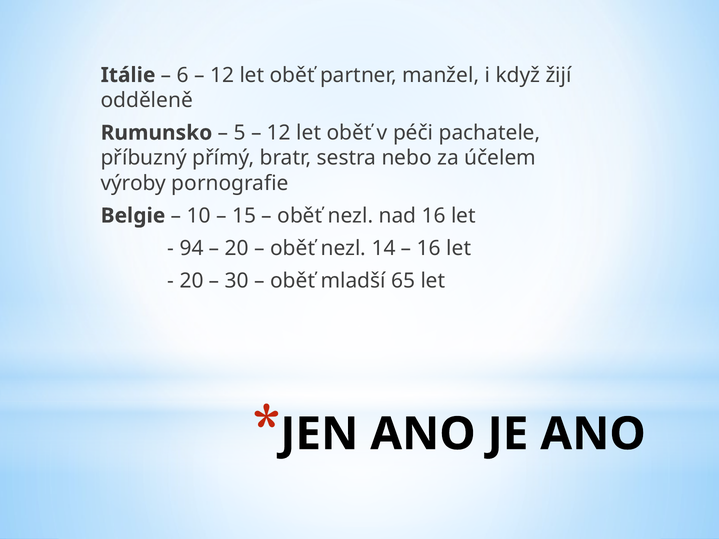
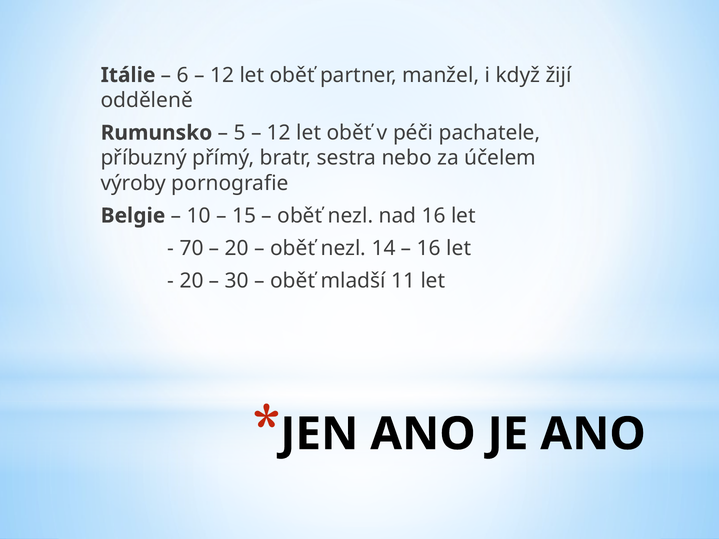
94: 94 -> 70
65: 65 -> 11
